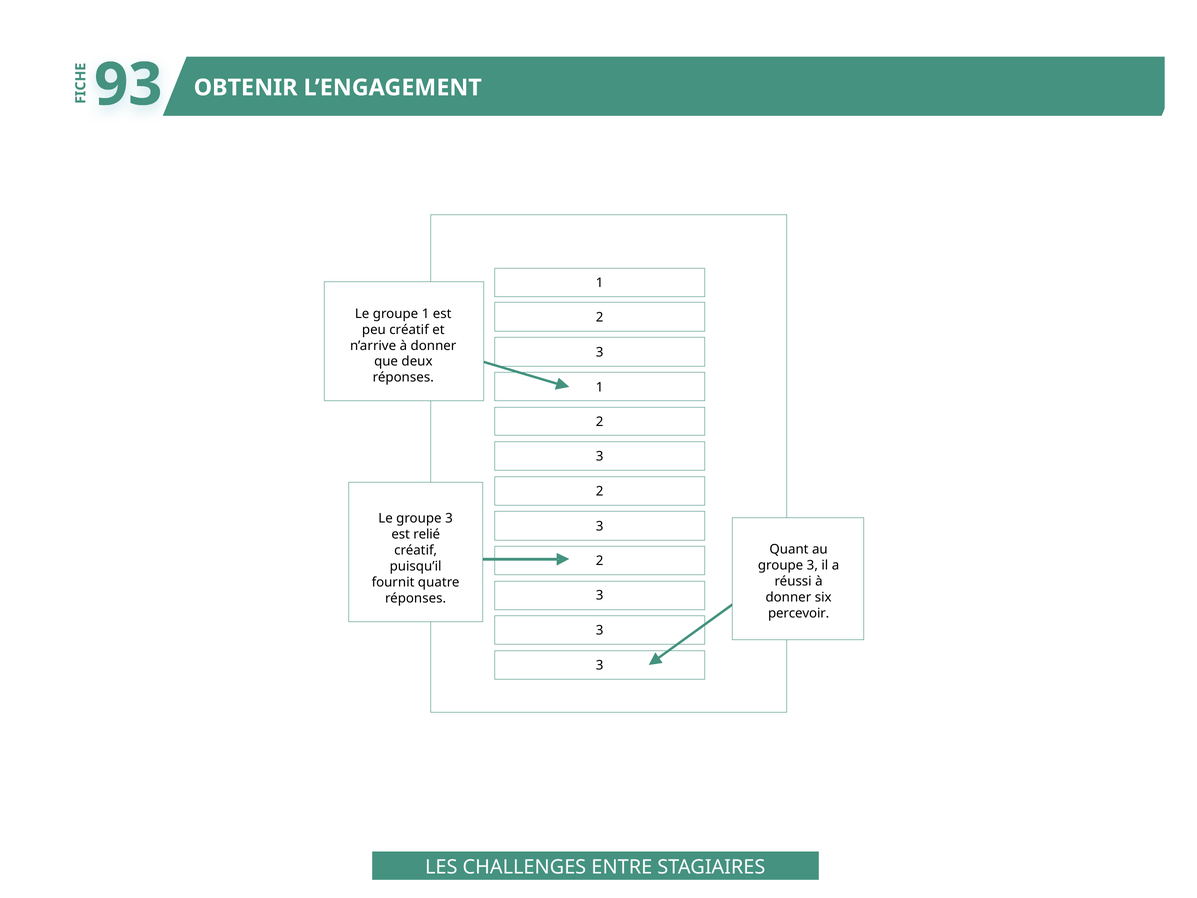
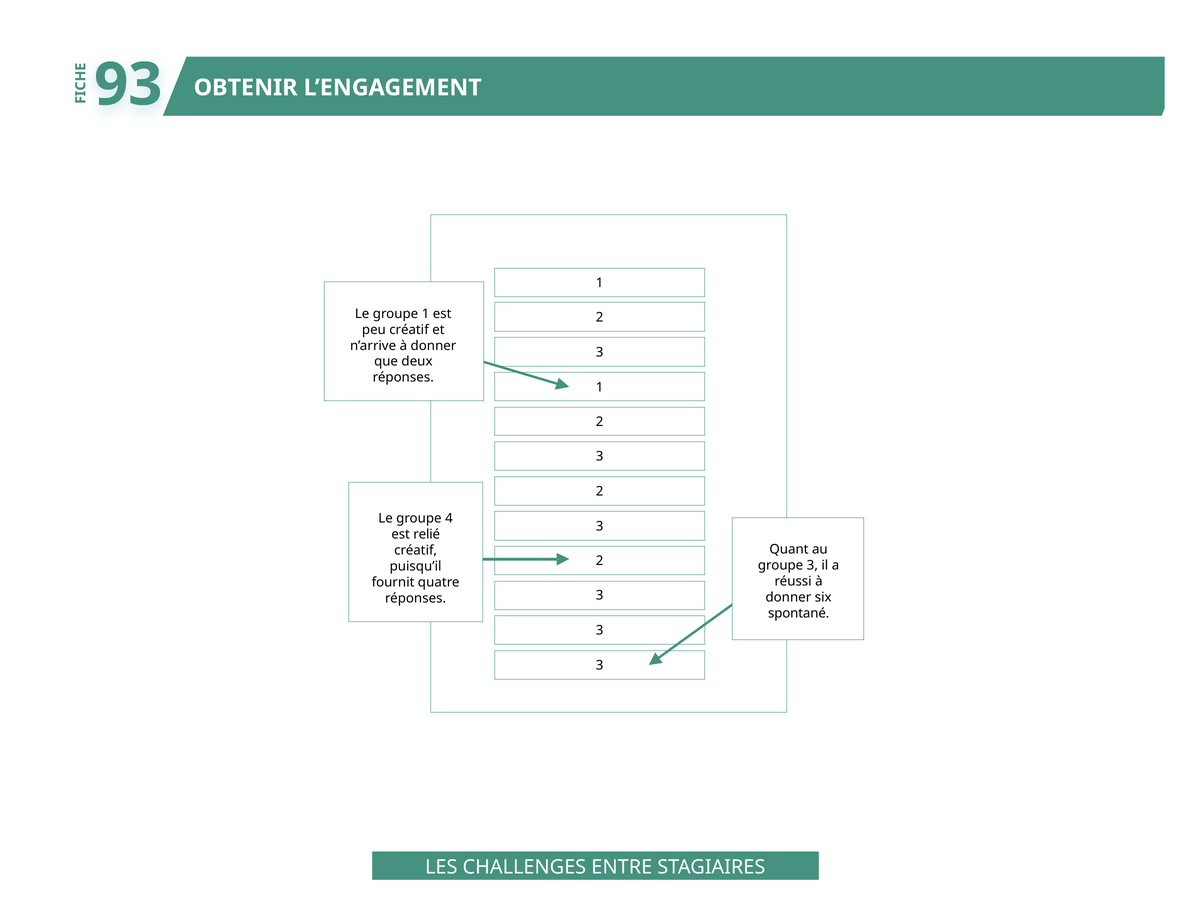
Le groupe 3: 3 -> 4
percevoir: percevoir -> spontané
